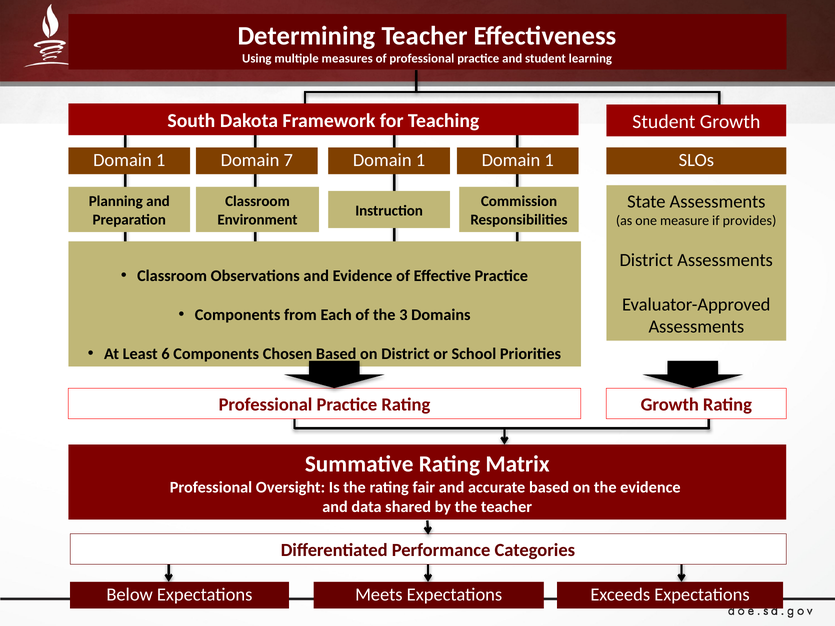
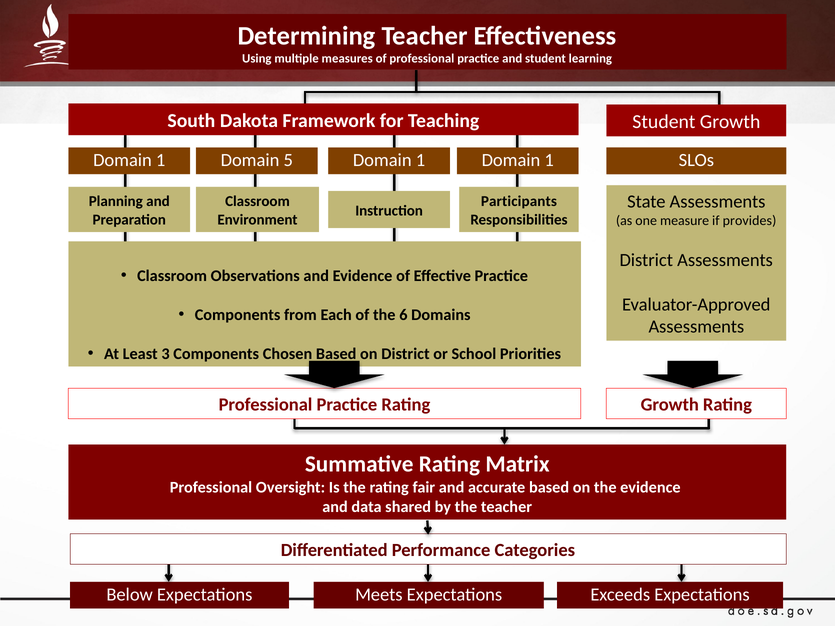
7: 7 -> 5
Commission: Commission -> Participants
3: 3 -> 6
6: 6 -> 3
